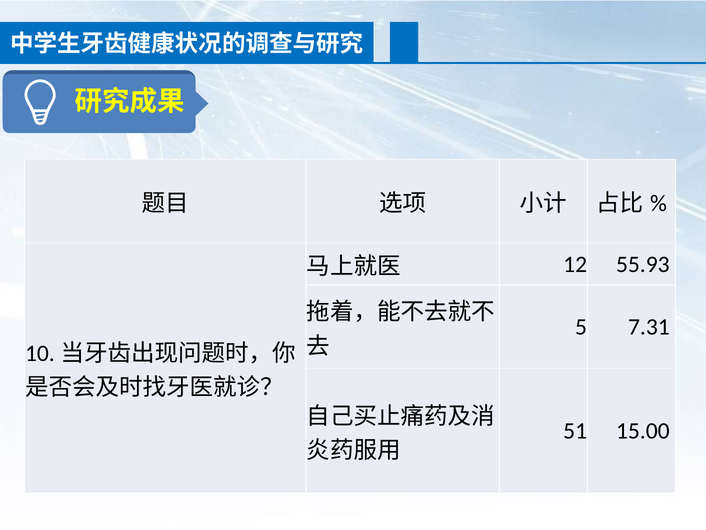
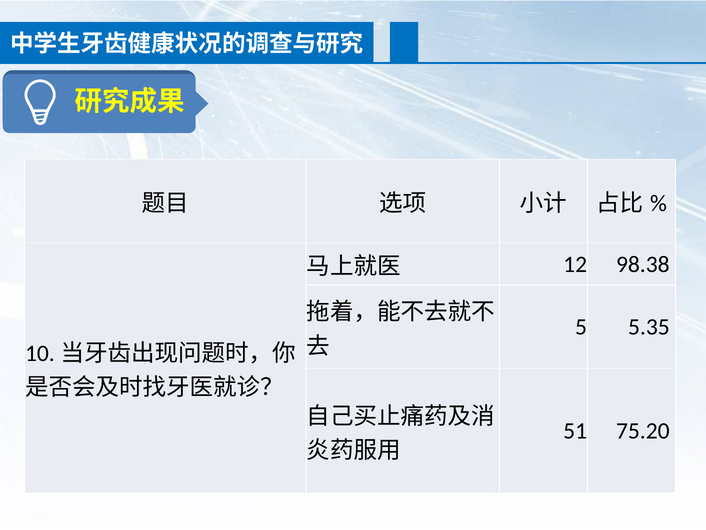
55.93: 55.93 -> 98.38
7.31: 7.31 -> 5.35
15.00: 15.00 -> 75.20
